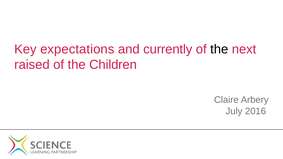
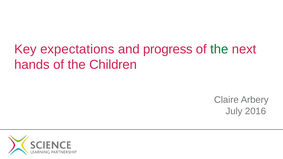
currently: currently -> progress
the at (219, 49) colour: black -> green
raised: raised -> hands
